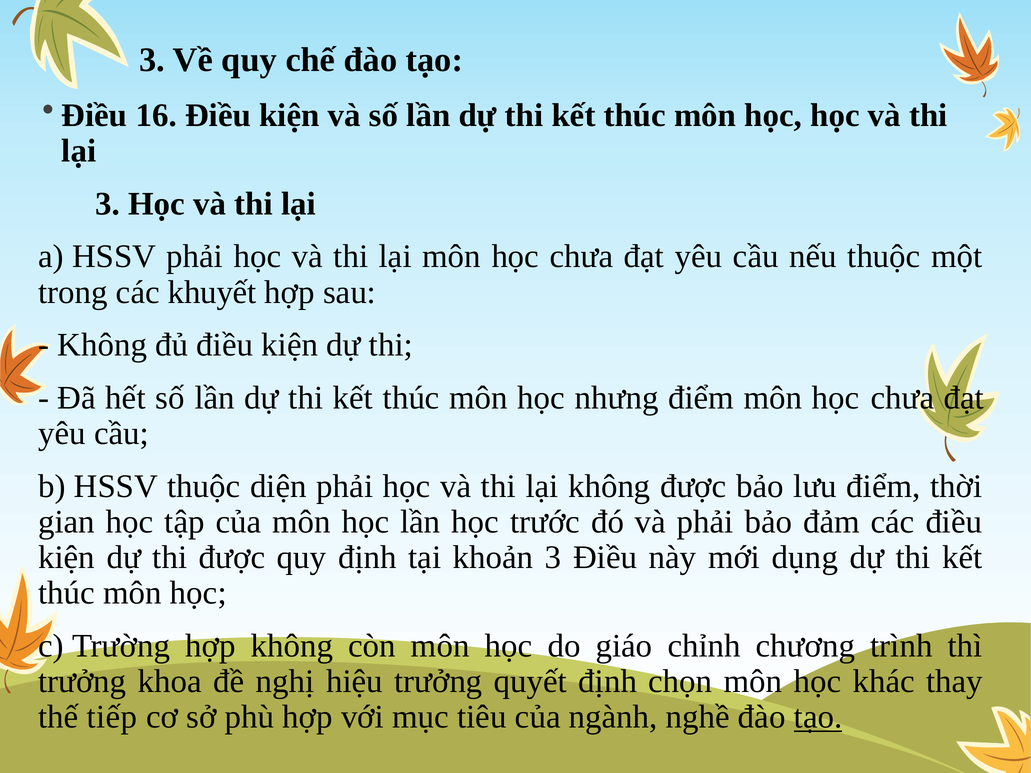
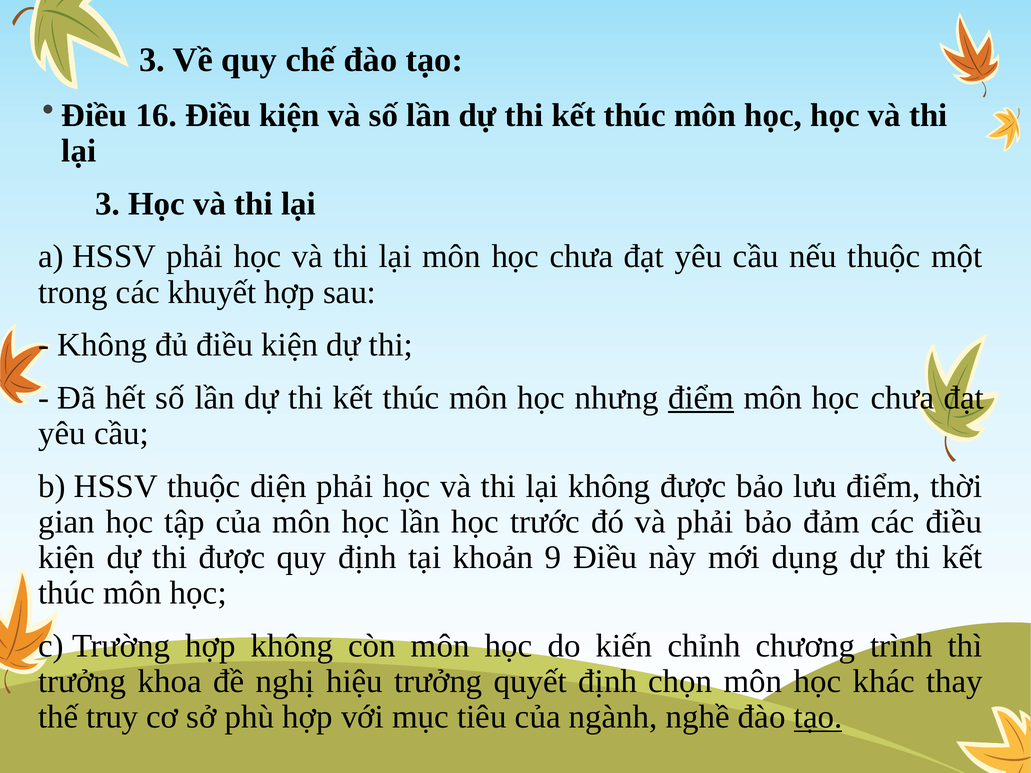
điểm at (701, 398) underline: none -> present
khoản 3: 3 -> 9
giáo: giáo -> kiến
tiếp: tiếp -> truy
